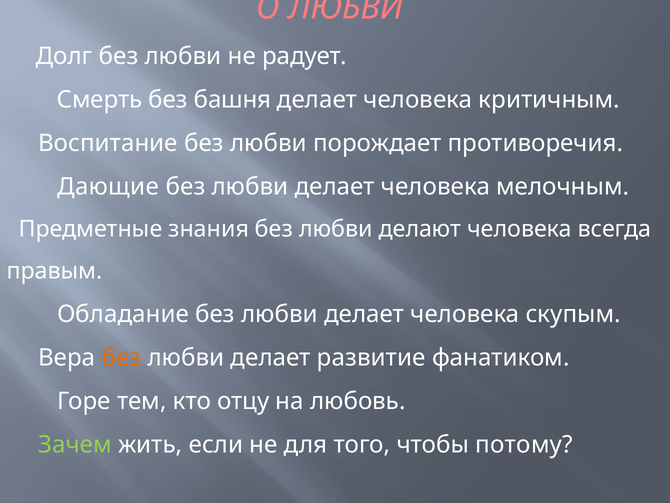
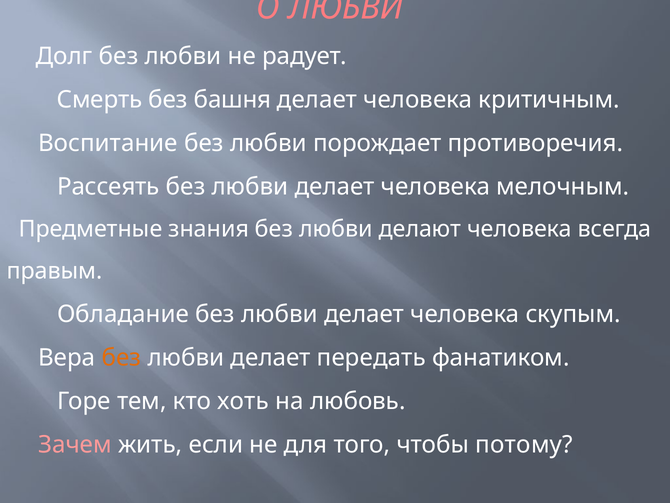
Дающие: Дающие -> Рассеять
развитие: развитие -> передать
отцу: отцу -> хоть
Зачем colour: light green -> pink
